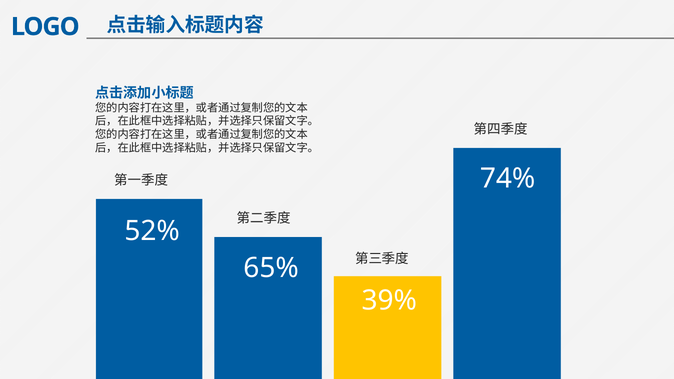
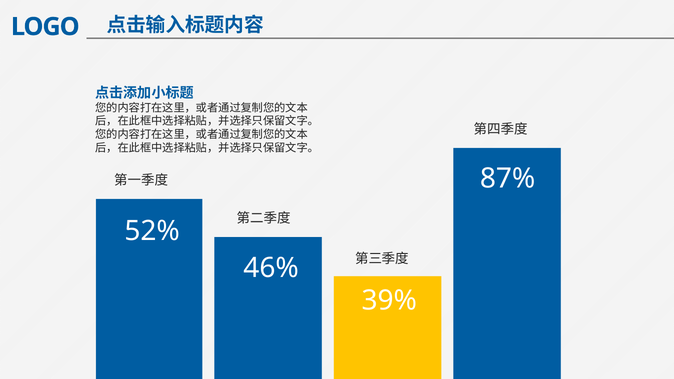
74%: 74% -> 87%
65%: 65% -> 46%
